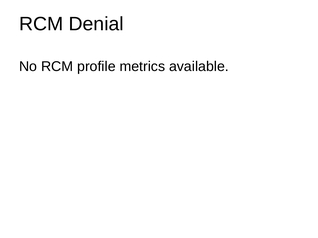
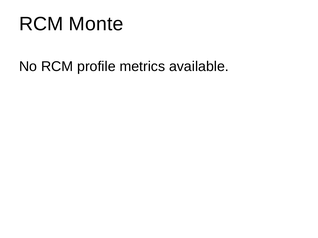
Denial: Denial -> Monte
